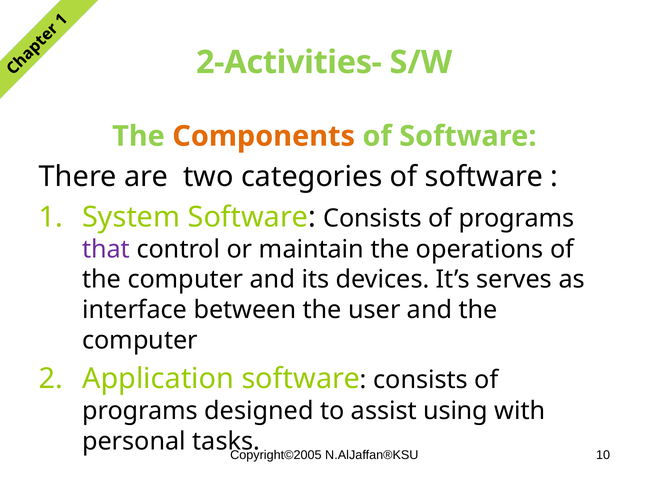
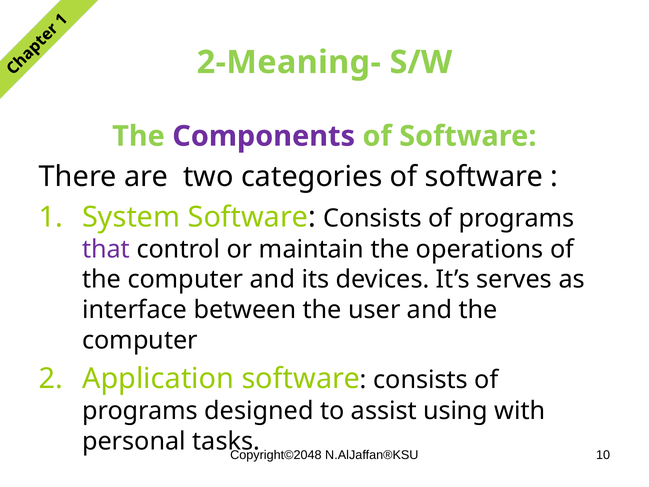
2-Activities-: 2-Activities- -> 2-Meaning-
Components colour: orange -> purple
Copyright©2005: Copyright©2005 -> Copyright©2048
